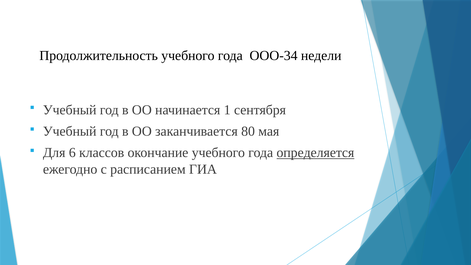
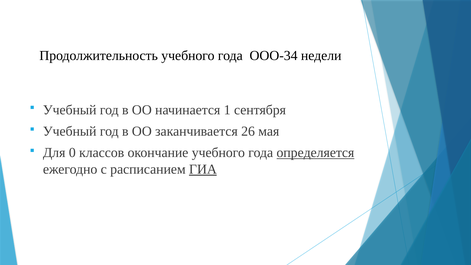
80: 80 -> 26
6: 6 -> 0
ГИА underline: none -> present
